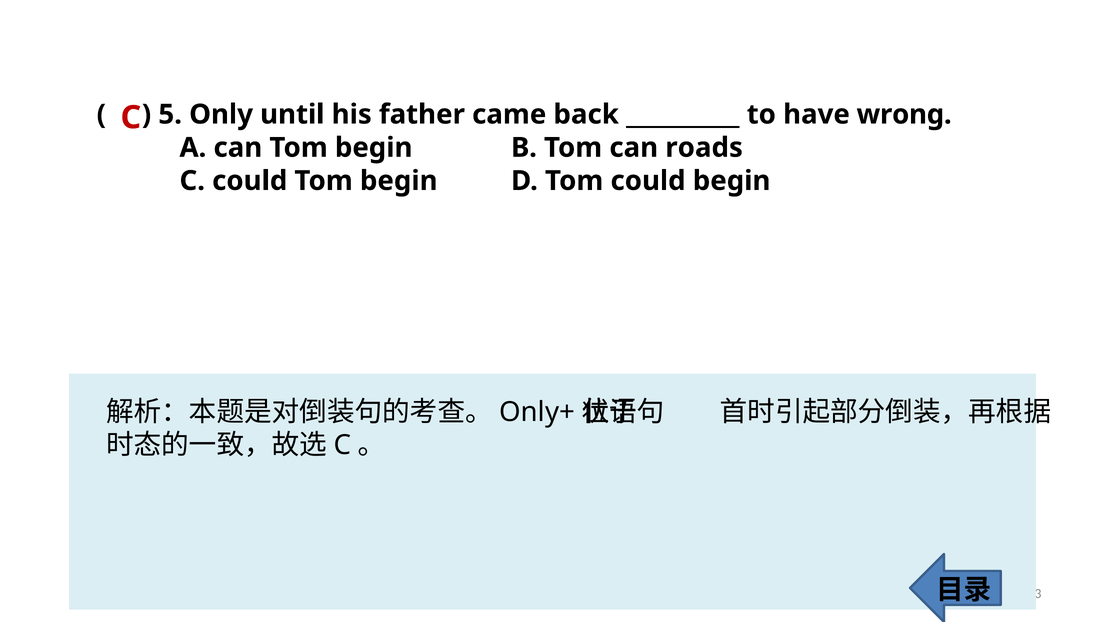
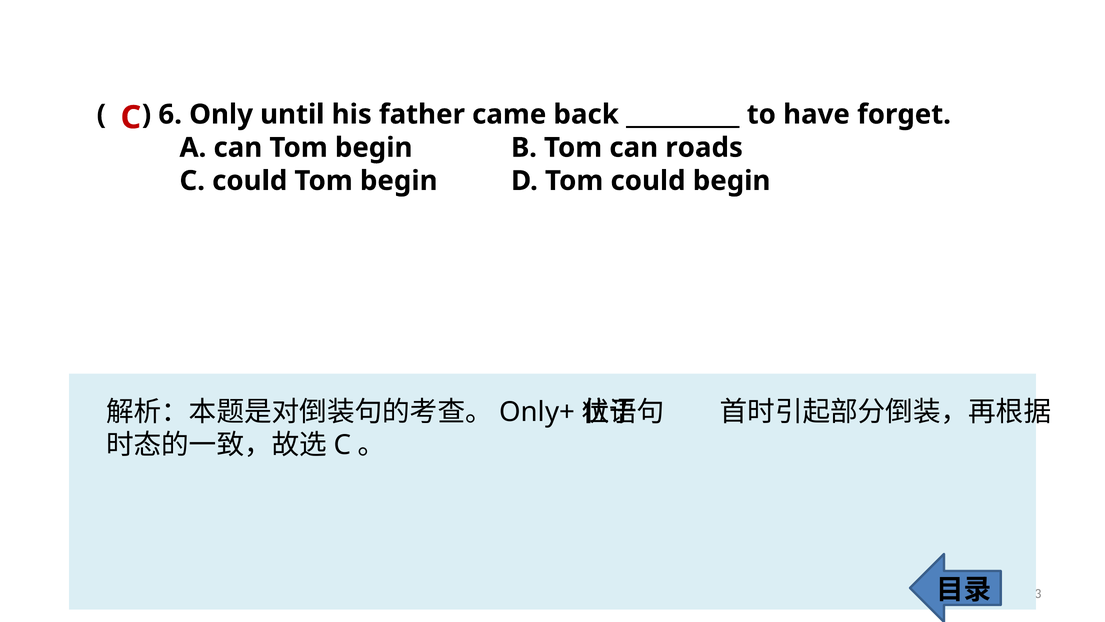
5: 5 -> 6
wrong: wrong -> forget
